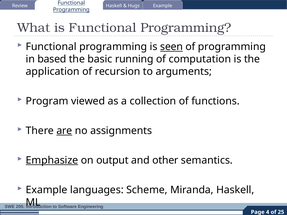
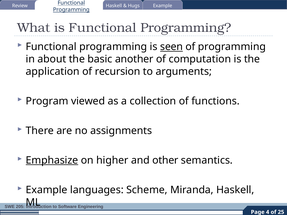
based: based -> about
running: running -> another
are underline: present -> none
output: output -> higher
